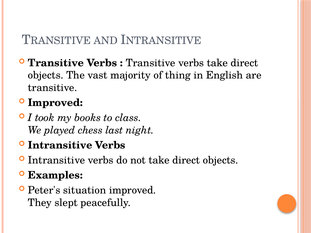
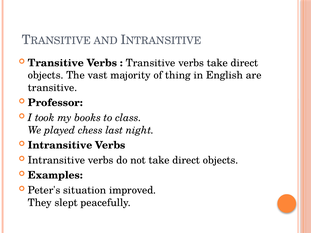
Improved at (55, 103): Improved -> Professor
